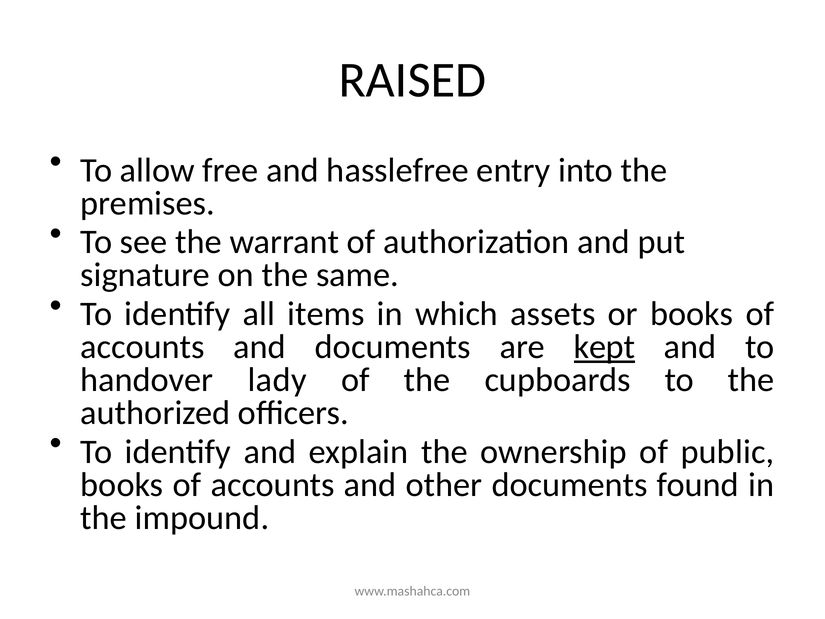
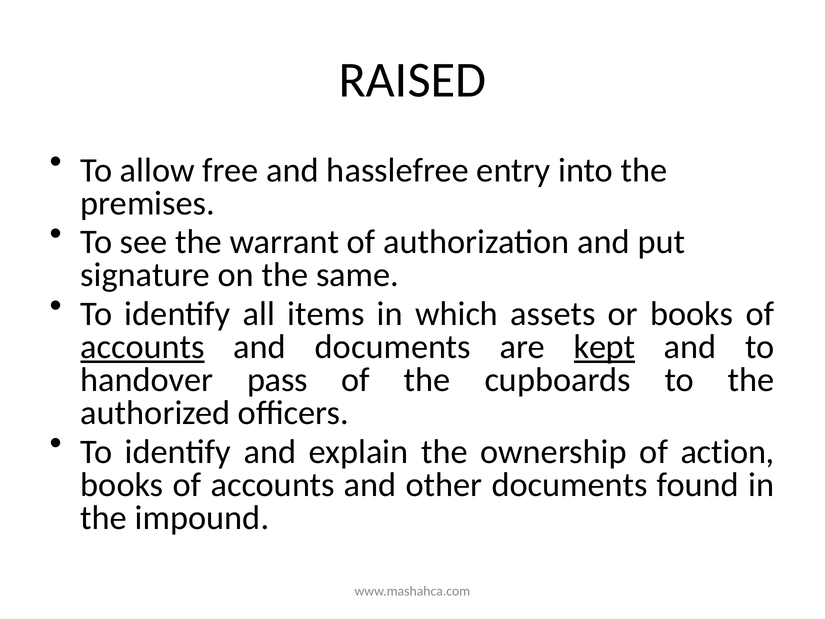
accounts at (142, 347) underline: none -> present
lady: lady -> pass
public: public -> action
